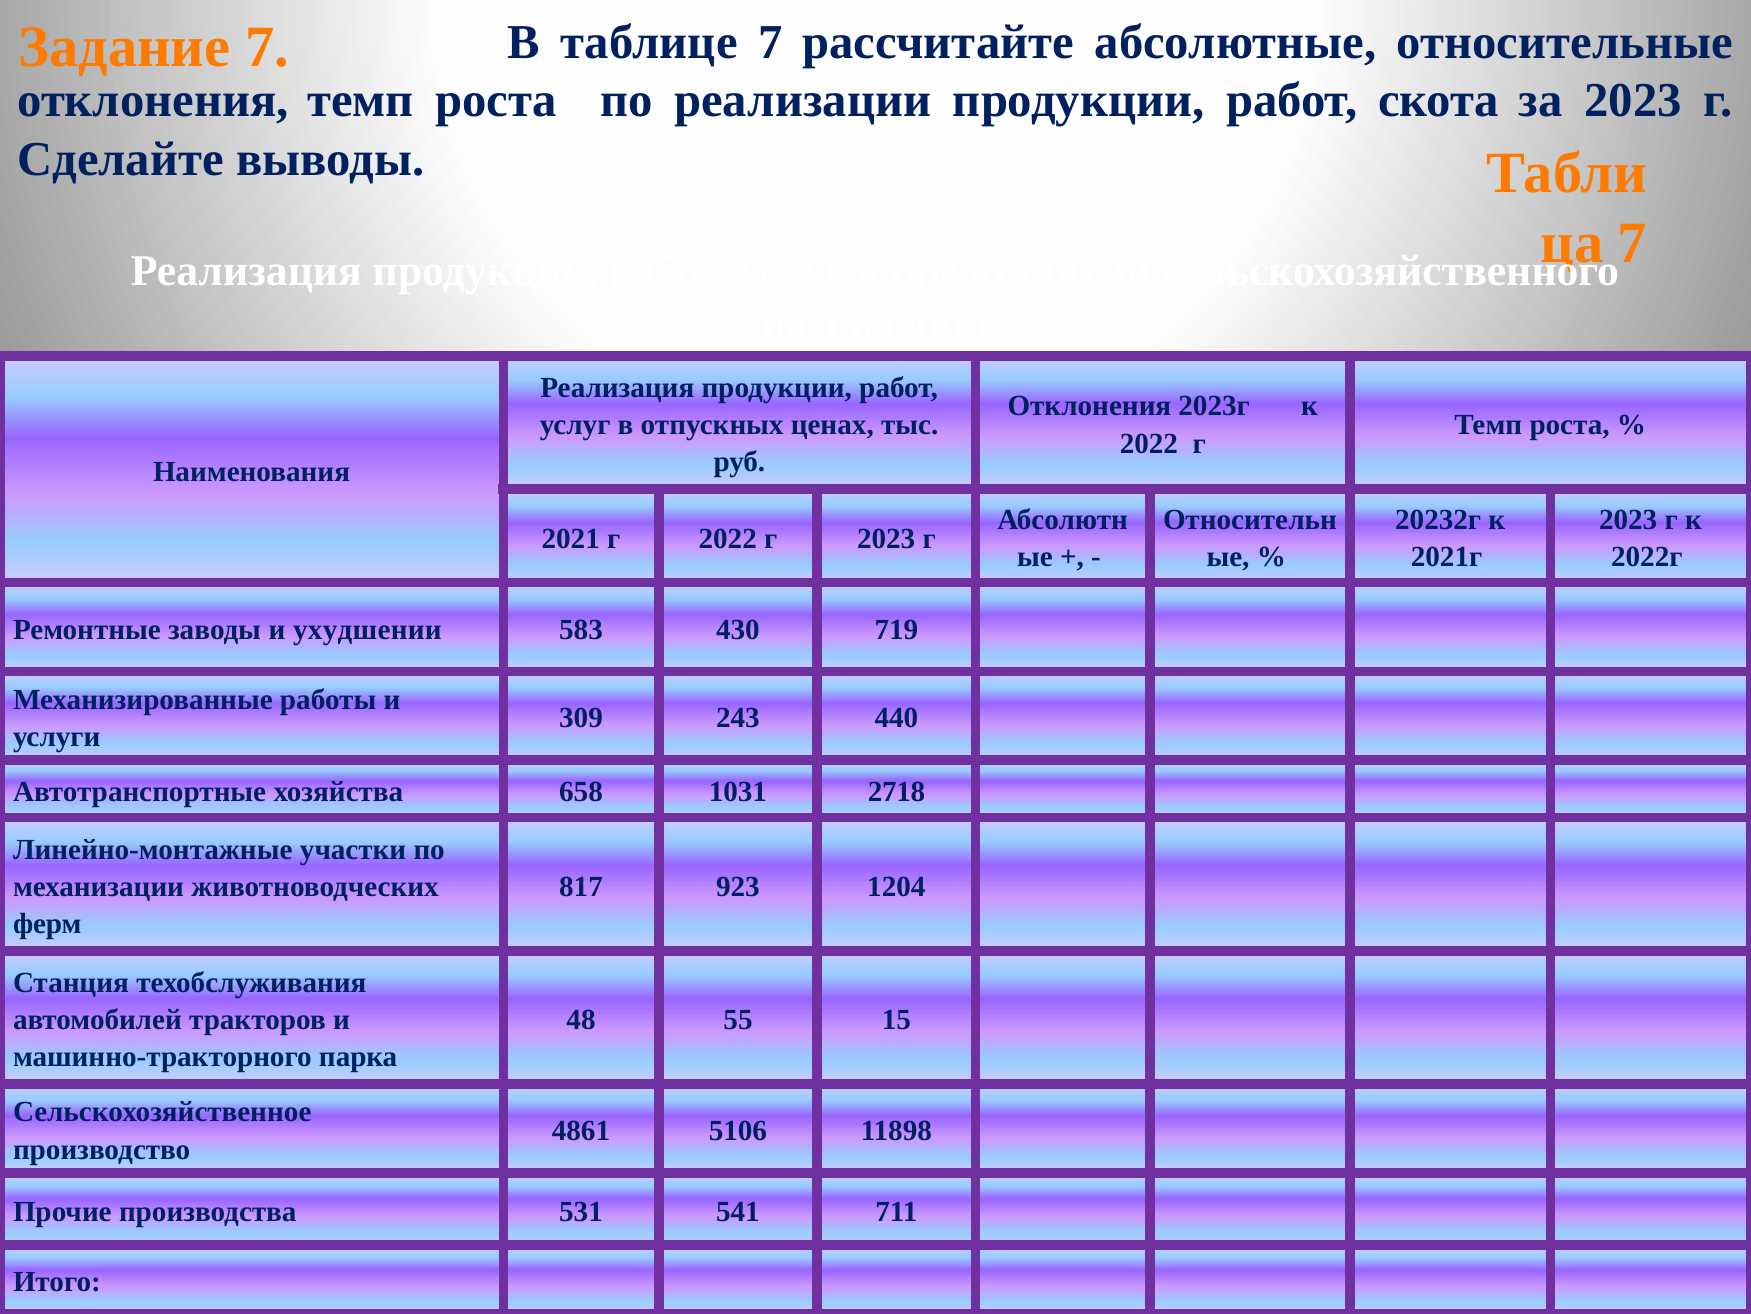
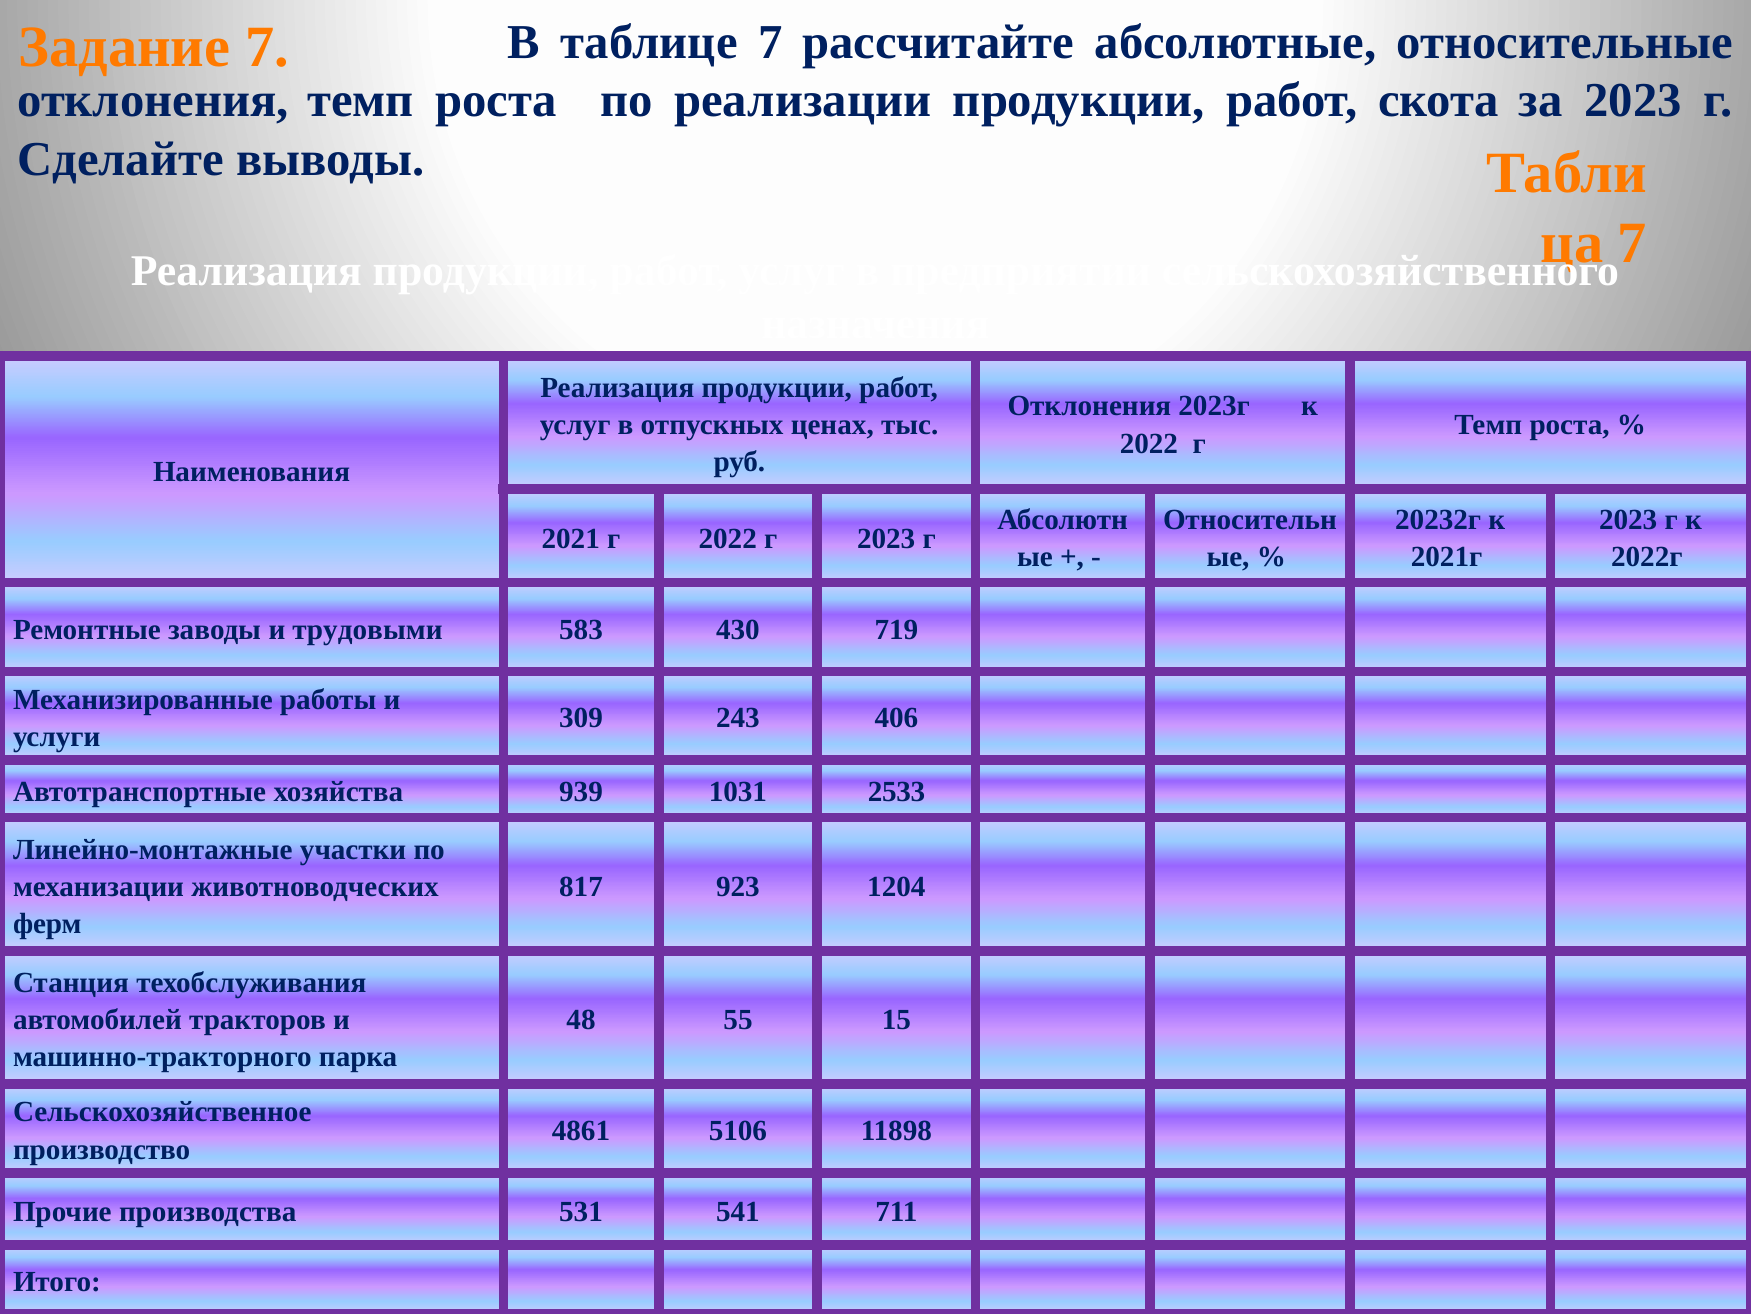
ухудшении: ухудшении -> трудовыми
440: 440 -> 406
658: 658 -> 939
2718: 2718 -> 2533
